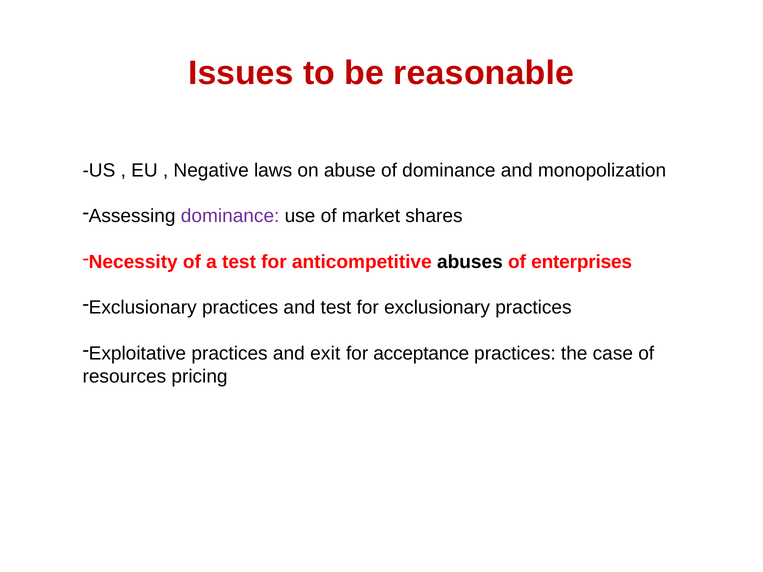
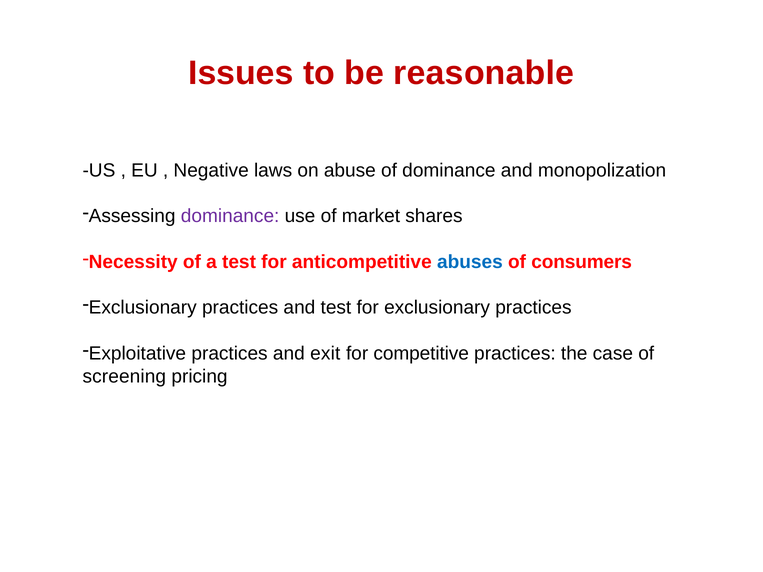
abuses colour: black -> blue
enterprises: enterprises -> consumers
acceptance: acceptance -> competitive
resources: resources -> screening
